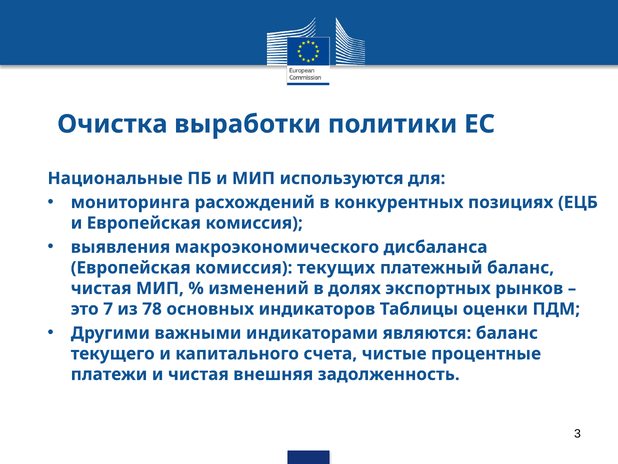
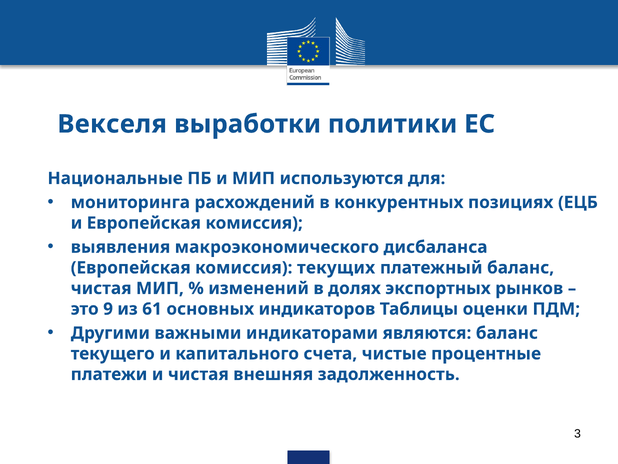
Очистка: Очистка -> Векселя
7: 7 -> 9
78: 78 -> 61
